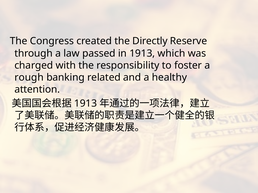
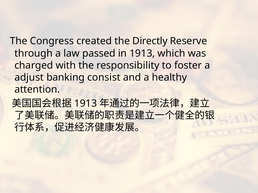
rough: rough -> adjust
related: related -> consist
